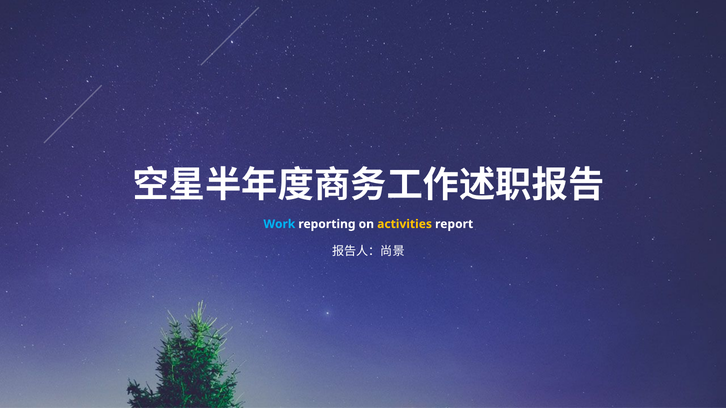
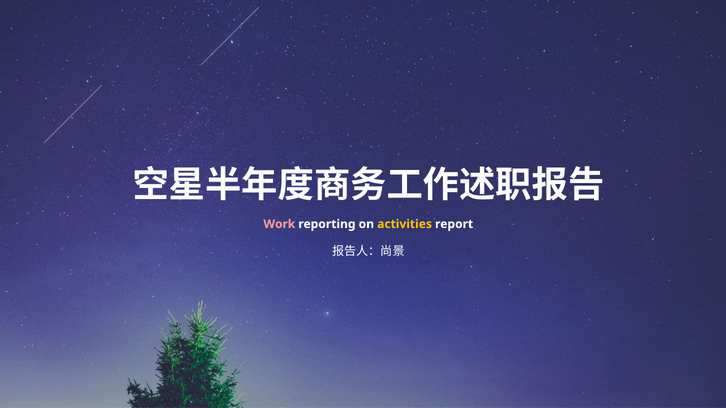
Work colour: light blue -> pink
